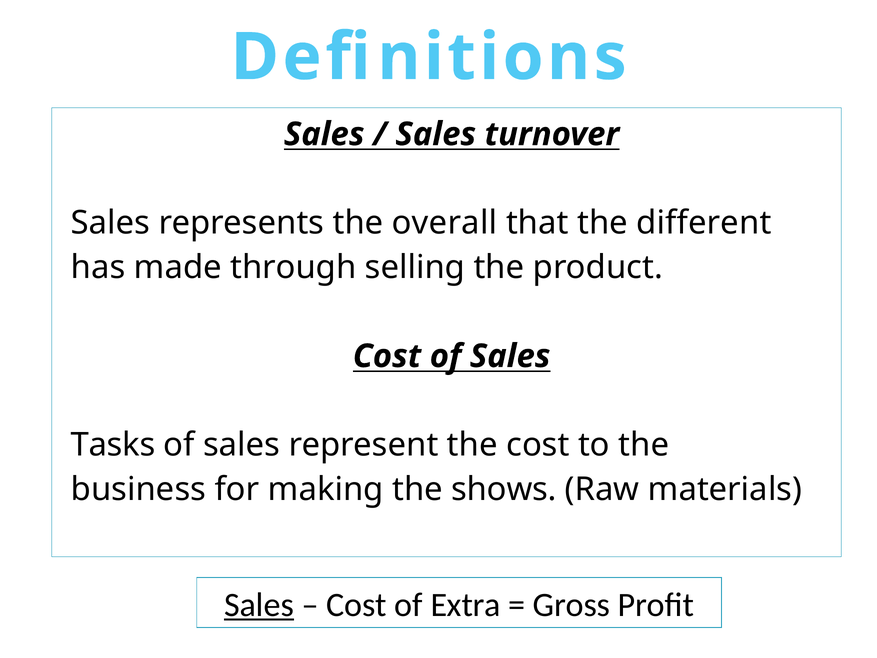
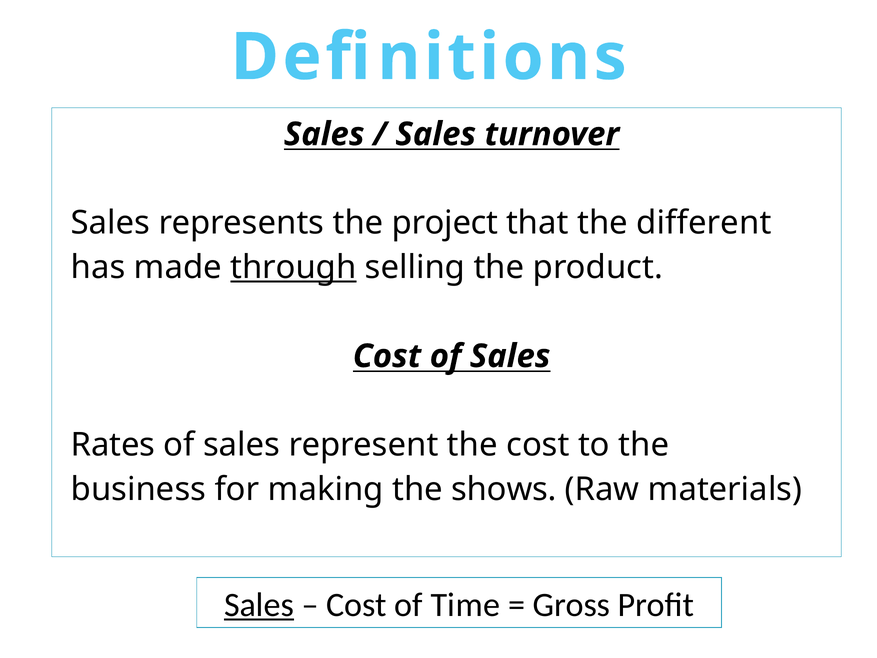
overall: overall -> project
through underline: none -> present
Tasks: Tasks -> Rates
Extra: Extra -> Time
